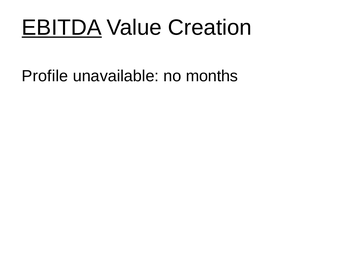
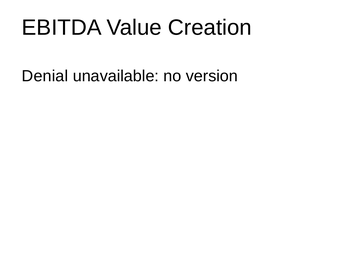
EBITDA underline: present -> none
Profile: Profile -> Denial
months: months -> version
